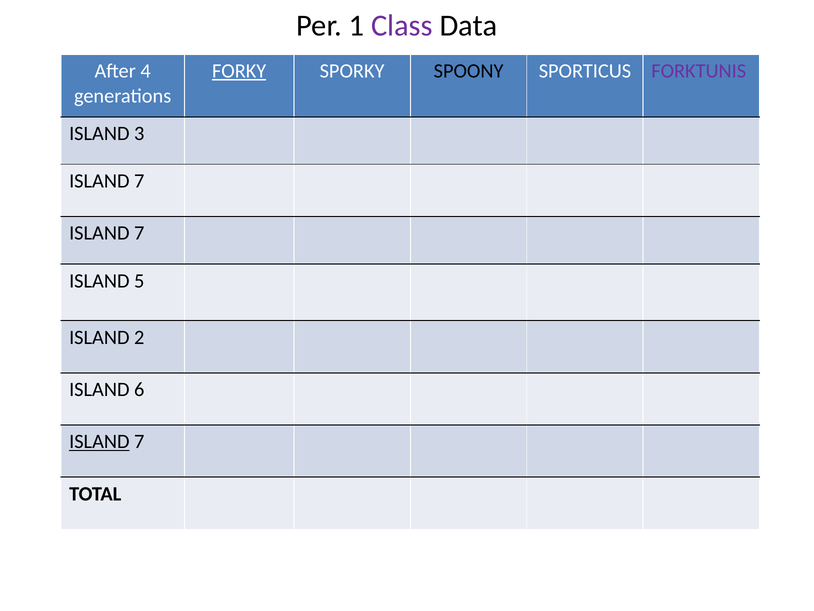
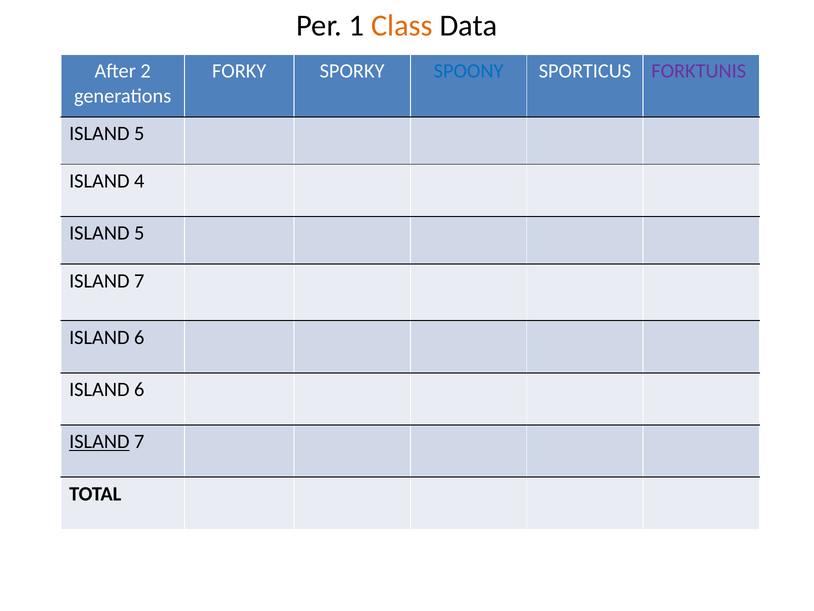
Class colour: purple -> orange
4: 4 -> 2
FORKY underline: present -> none
SPOONY colour: black -> blue
3 at (139, 134): 3 -> 5
7 at (139, 181): 7 -> 4
7 at (139, 233): 7 -> 5
5 at (139, 281): 5 -> 7
2 at (139, 337): 2 -> 6
